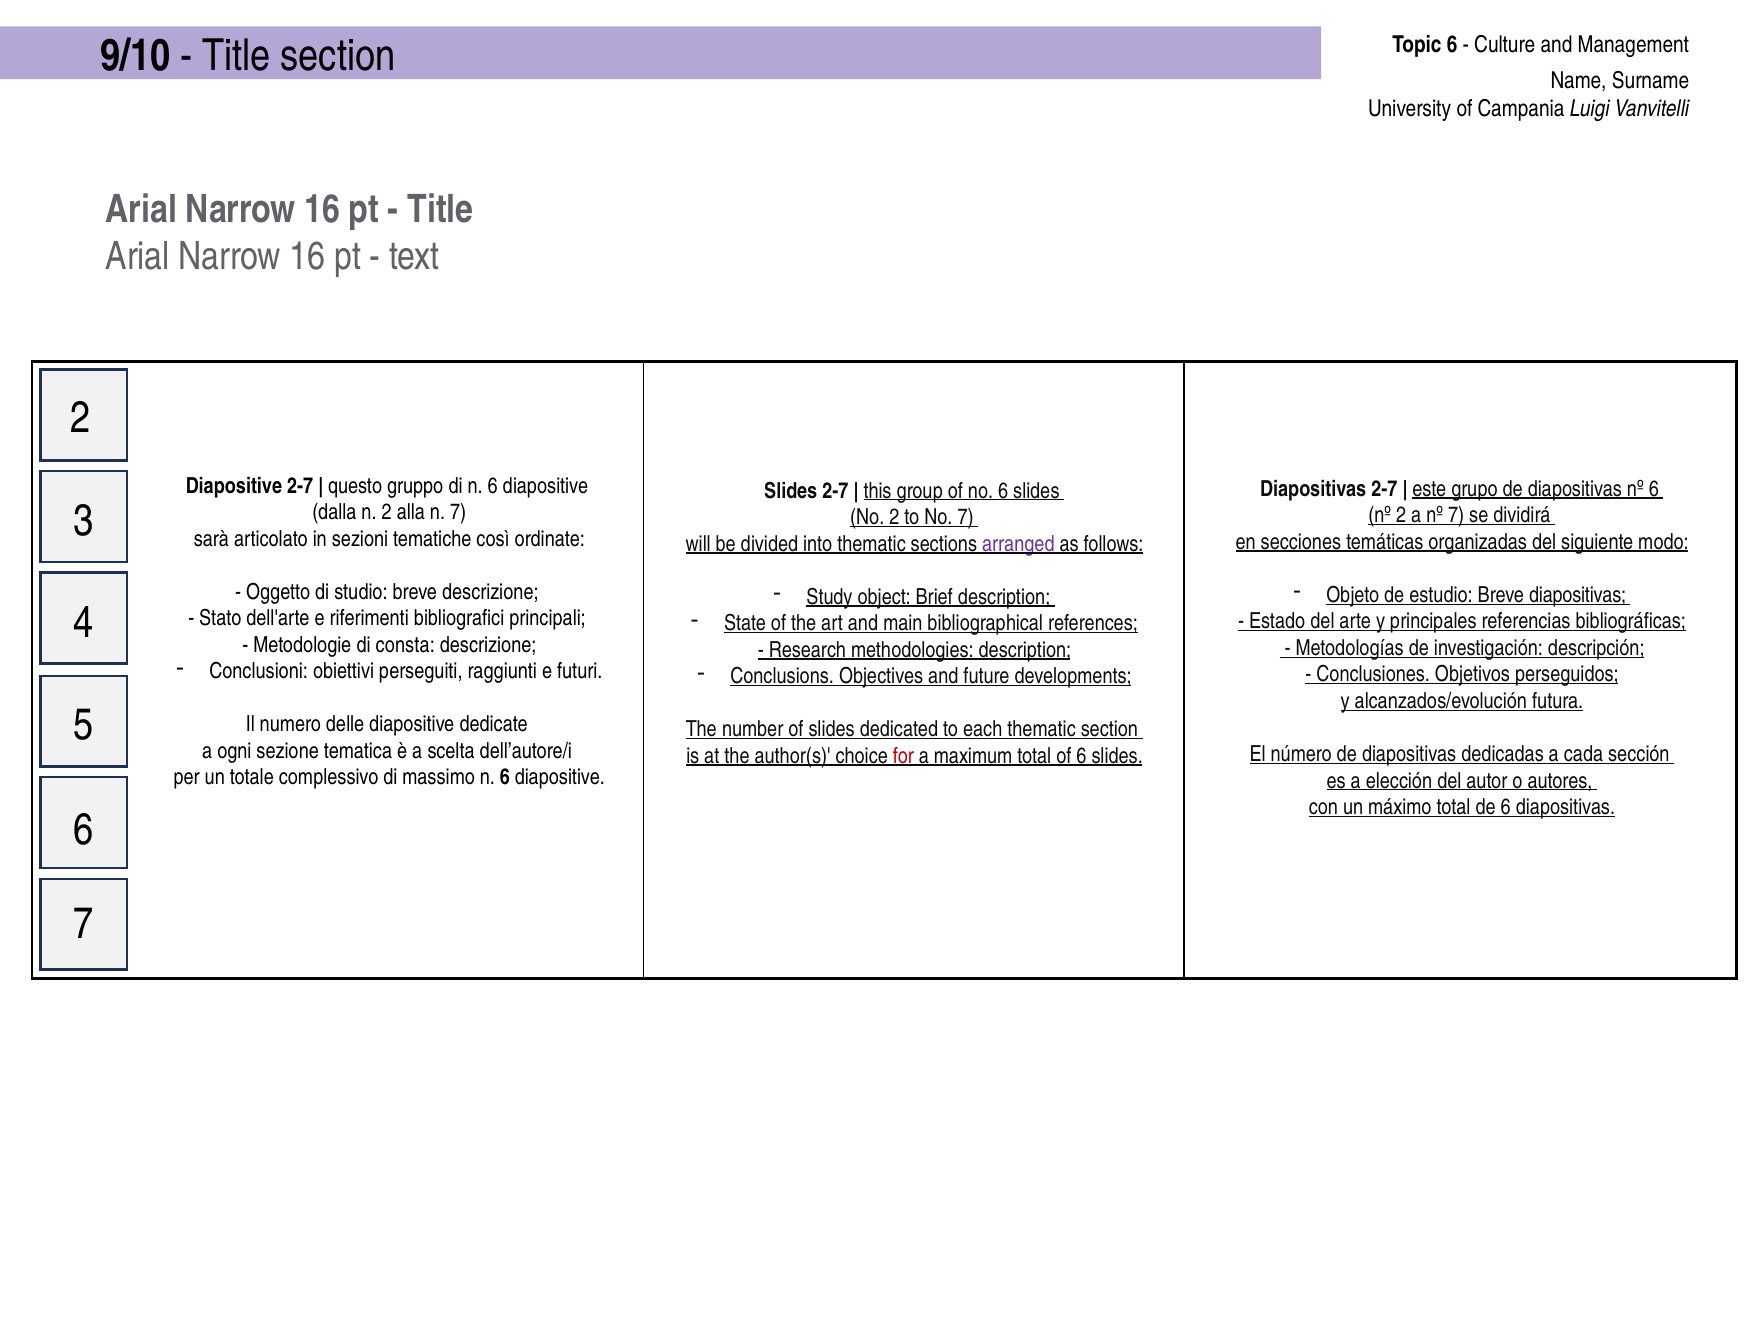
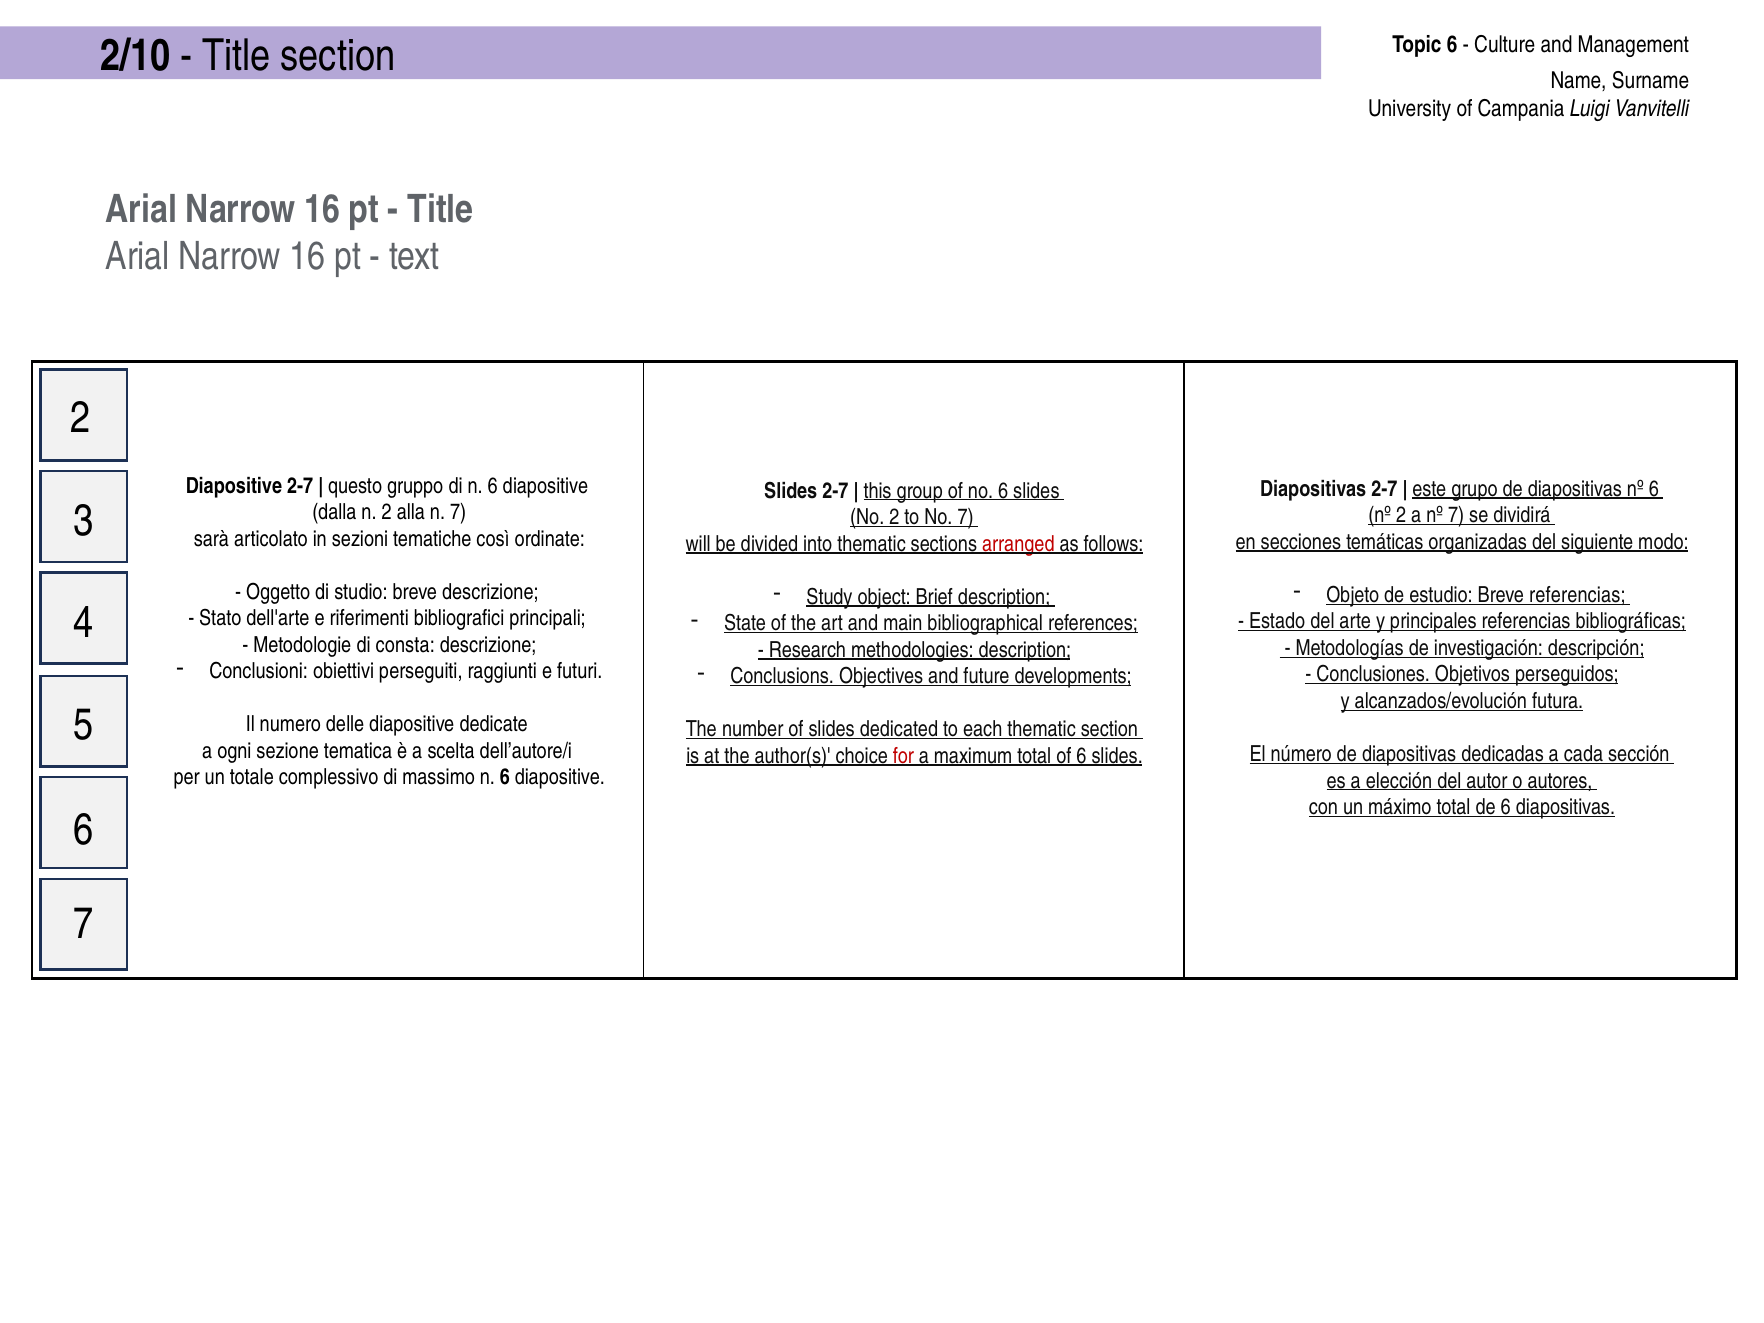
9/10: 9/10 -> 2/10
arranged colour: purple -> red
Breve diapositivas: diapositivas -> referencias
